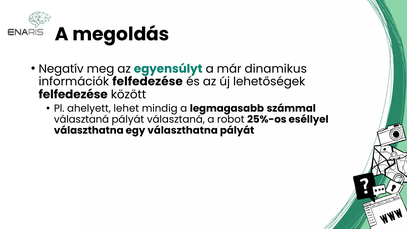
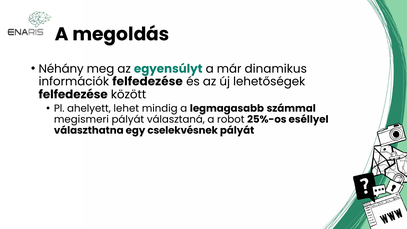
Negatív: Negatív -> Néhány
választaná at (81, 119): választaná -> megismeri
egy választhatna: választhatna -> cselekvésnek
